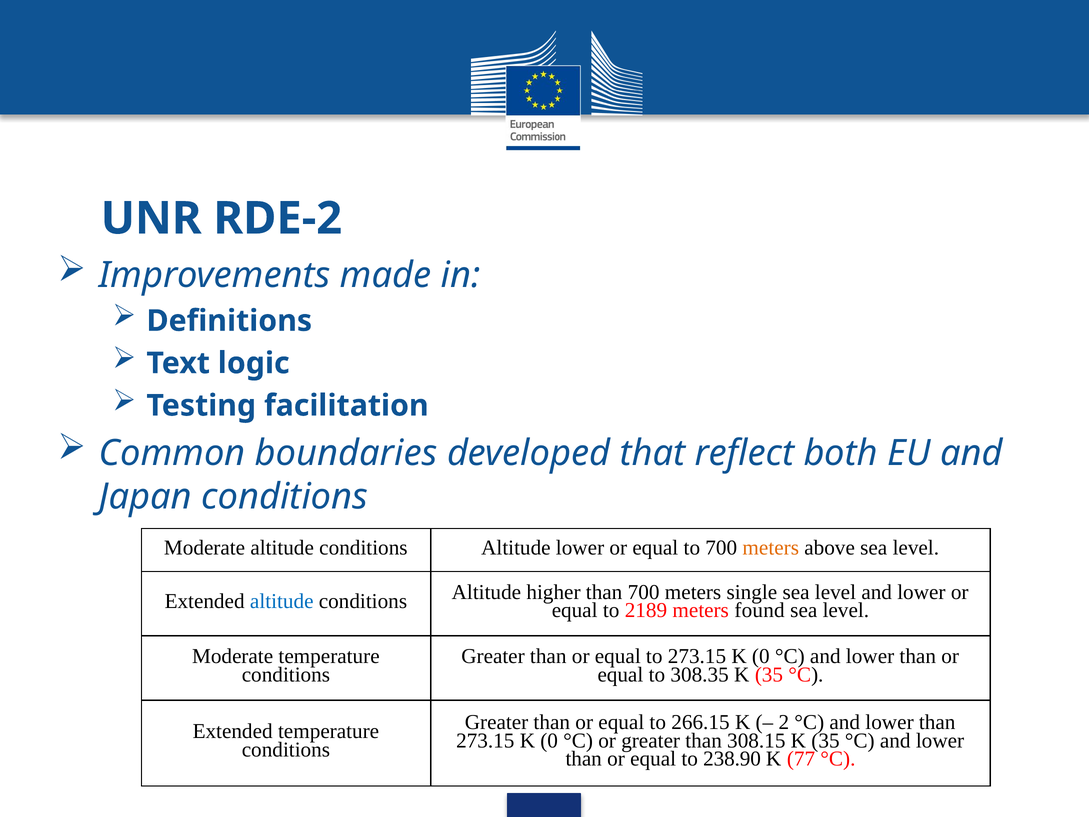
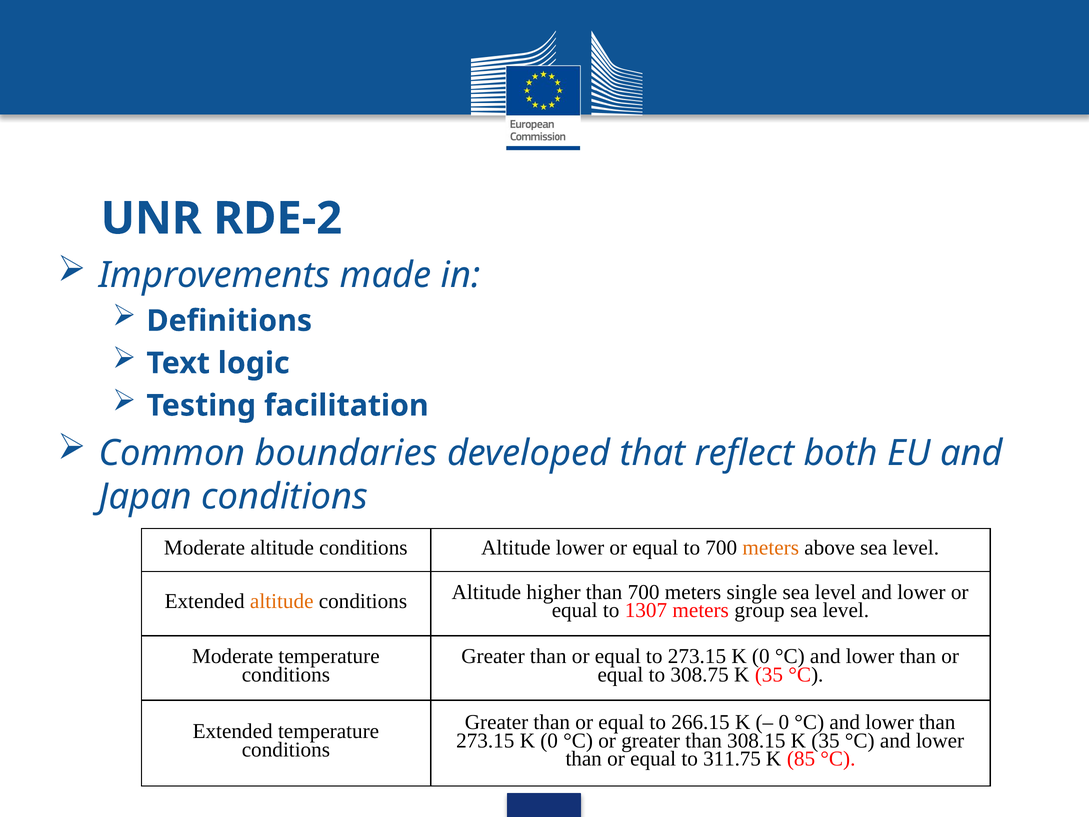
altitude at (282, 601) colour: blue -> orange
2189: 2189 -> 1307
found: found -> group
308.35: 308.35 -> 308.75
2 at (784, 722): 2 -> 0
238.90: 238.90 -> 311.75
77: 77 -> 85
